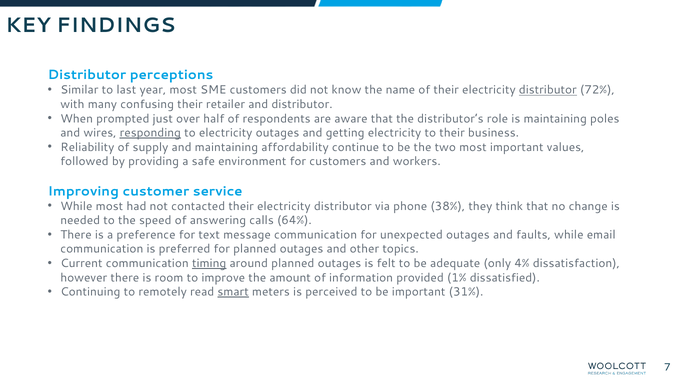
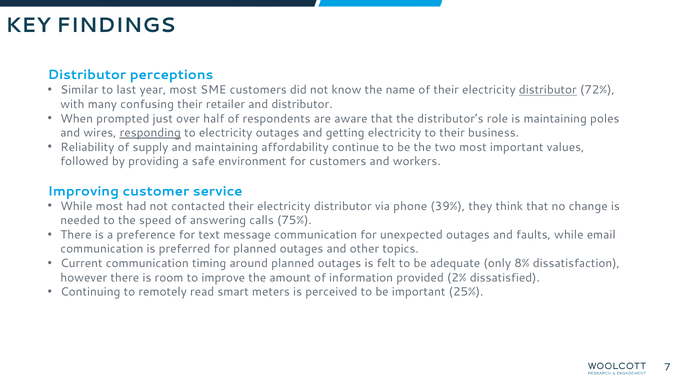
38%: 38% -> 39%
64%: 64% -> 75%
timing underline: present -> none
4%: 4% -> 8%
1%: 1% -> 2%
smart underline: present -> none
31%: 31% -> 25%
